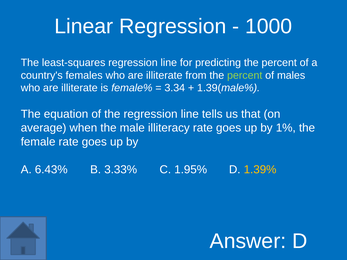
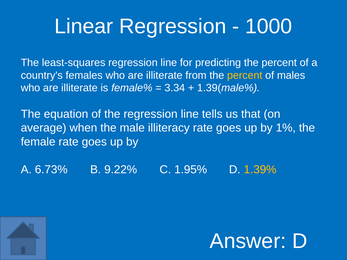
percent at (245, 75) colour: light green -> yellow
6.43%: 6.43% -> 6.73%
3.33%: 3.33% -> 9.22%
